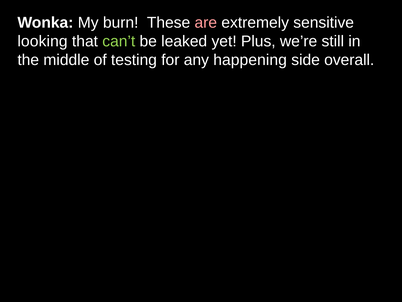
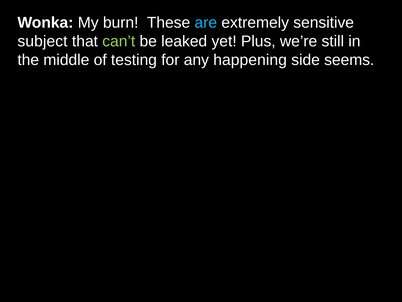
are colour: pink -> light blue
looking: looking -> subject
overall: overall -> seems
